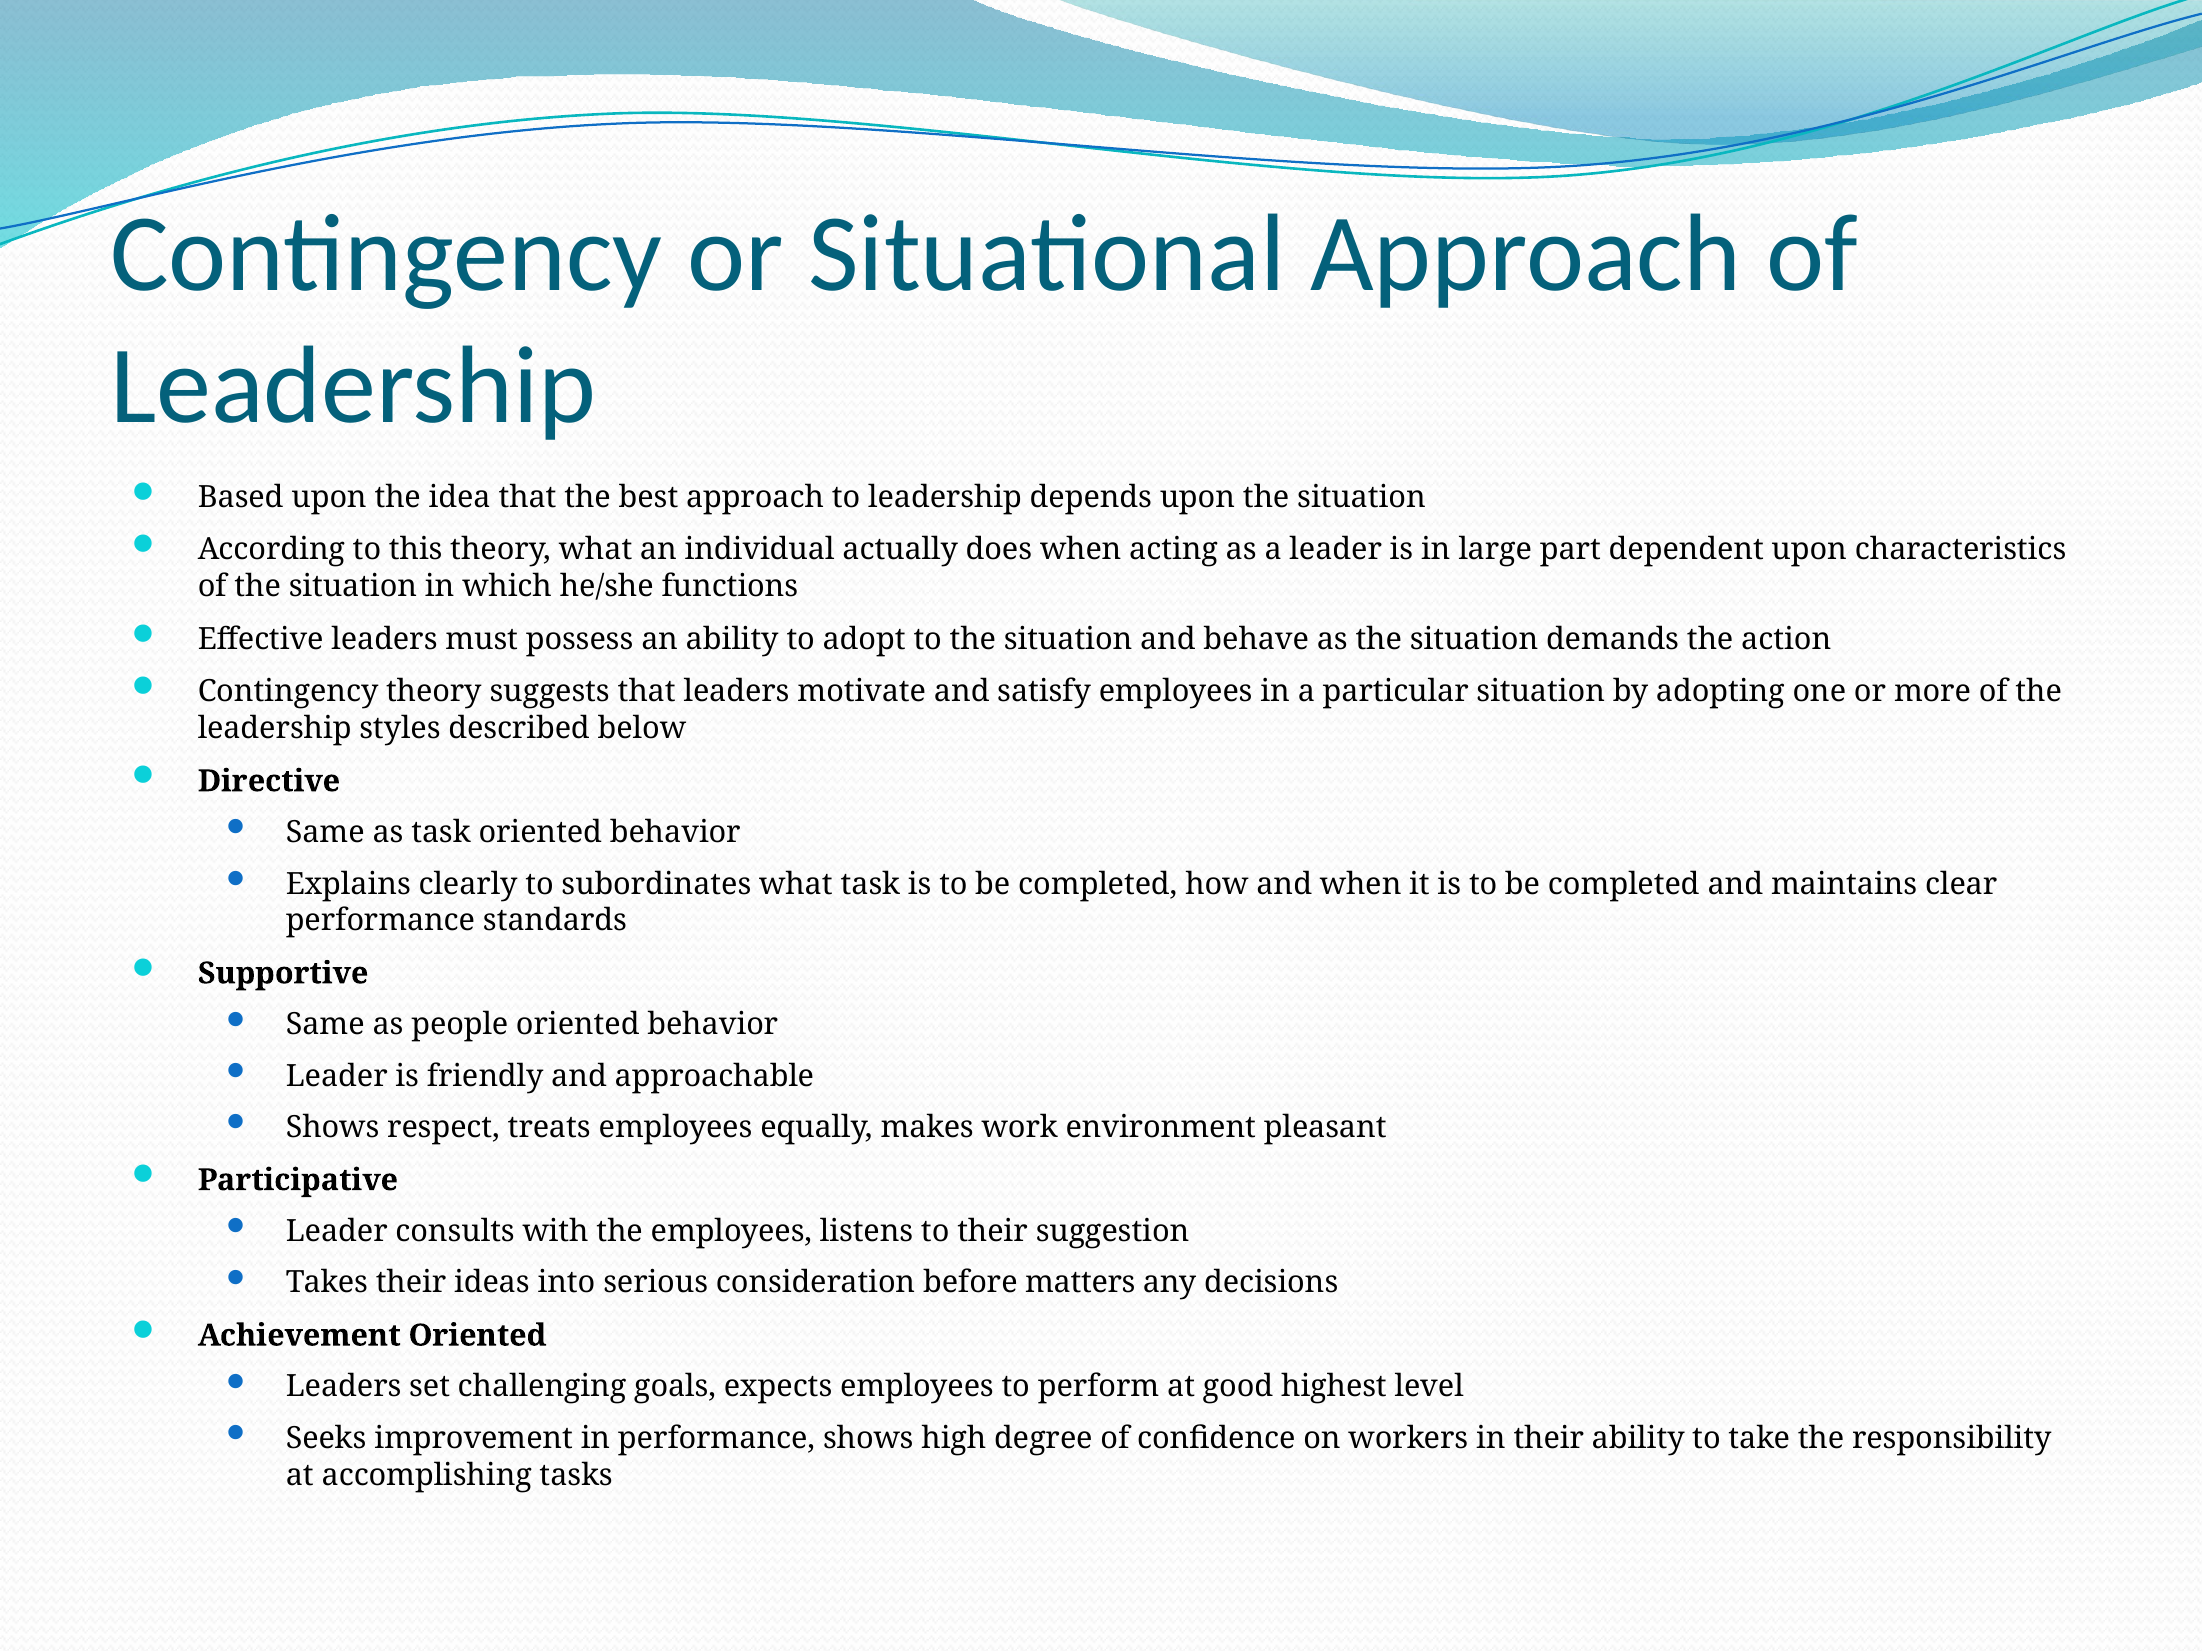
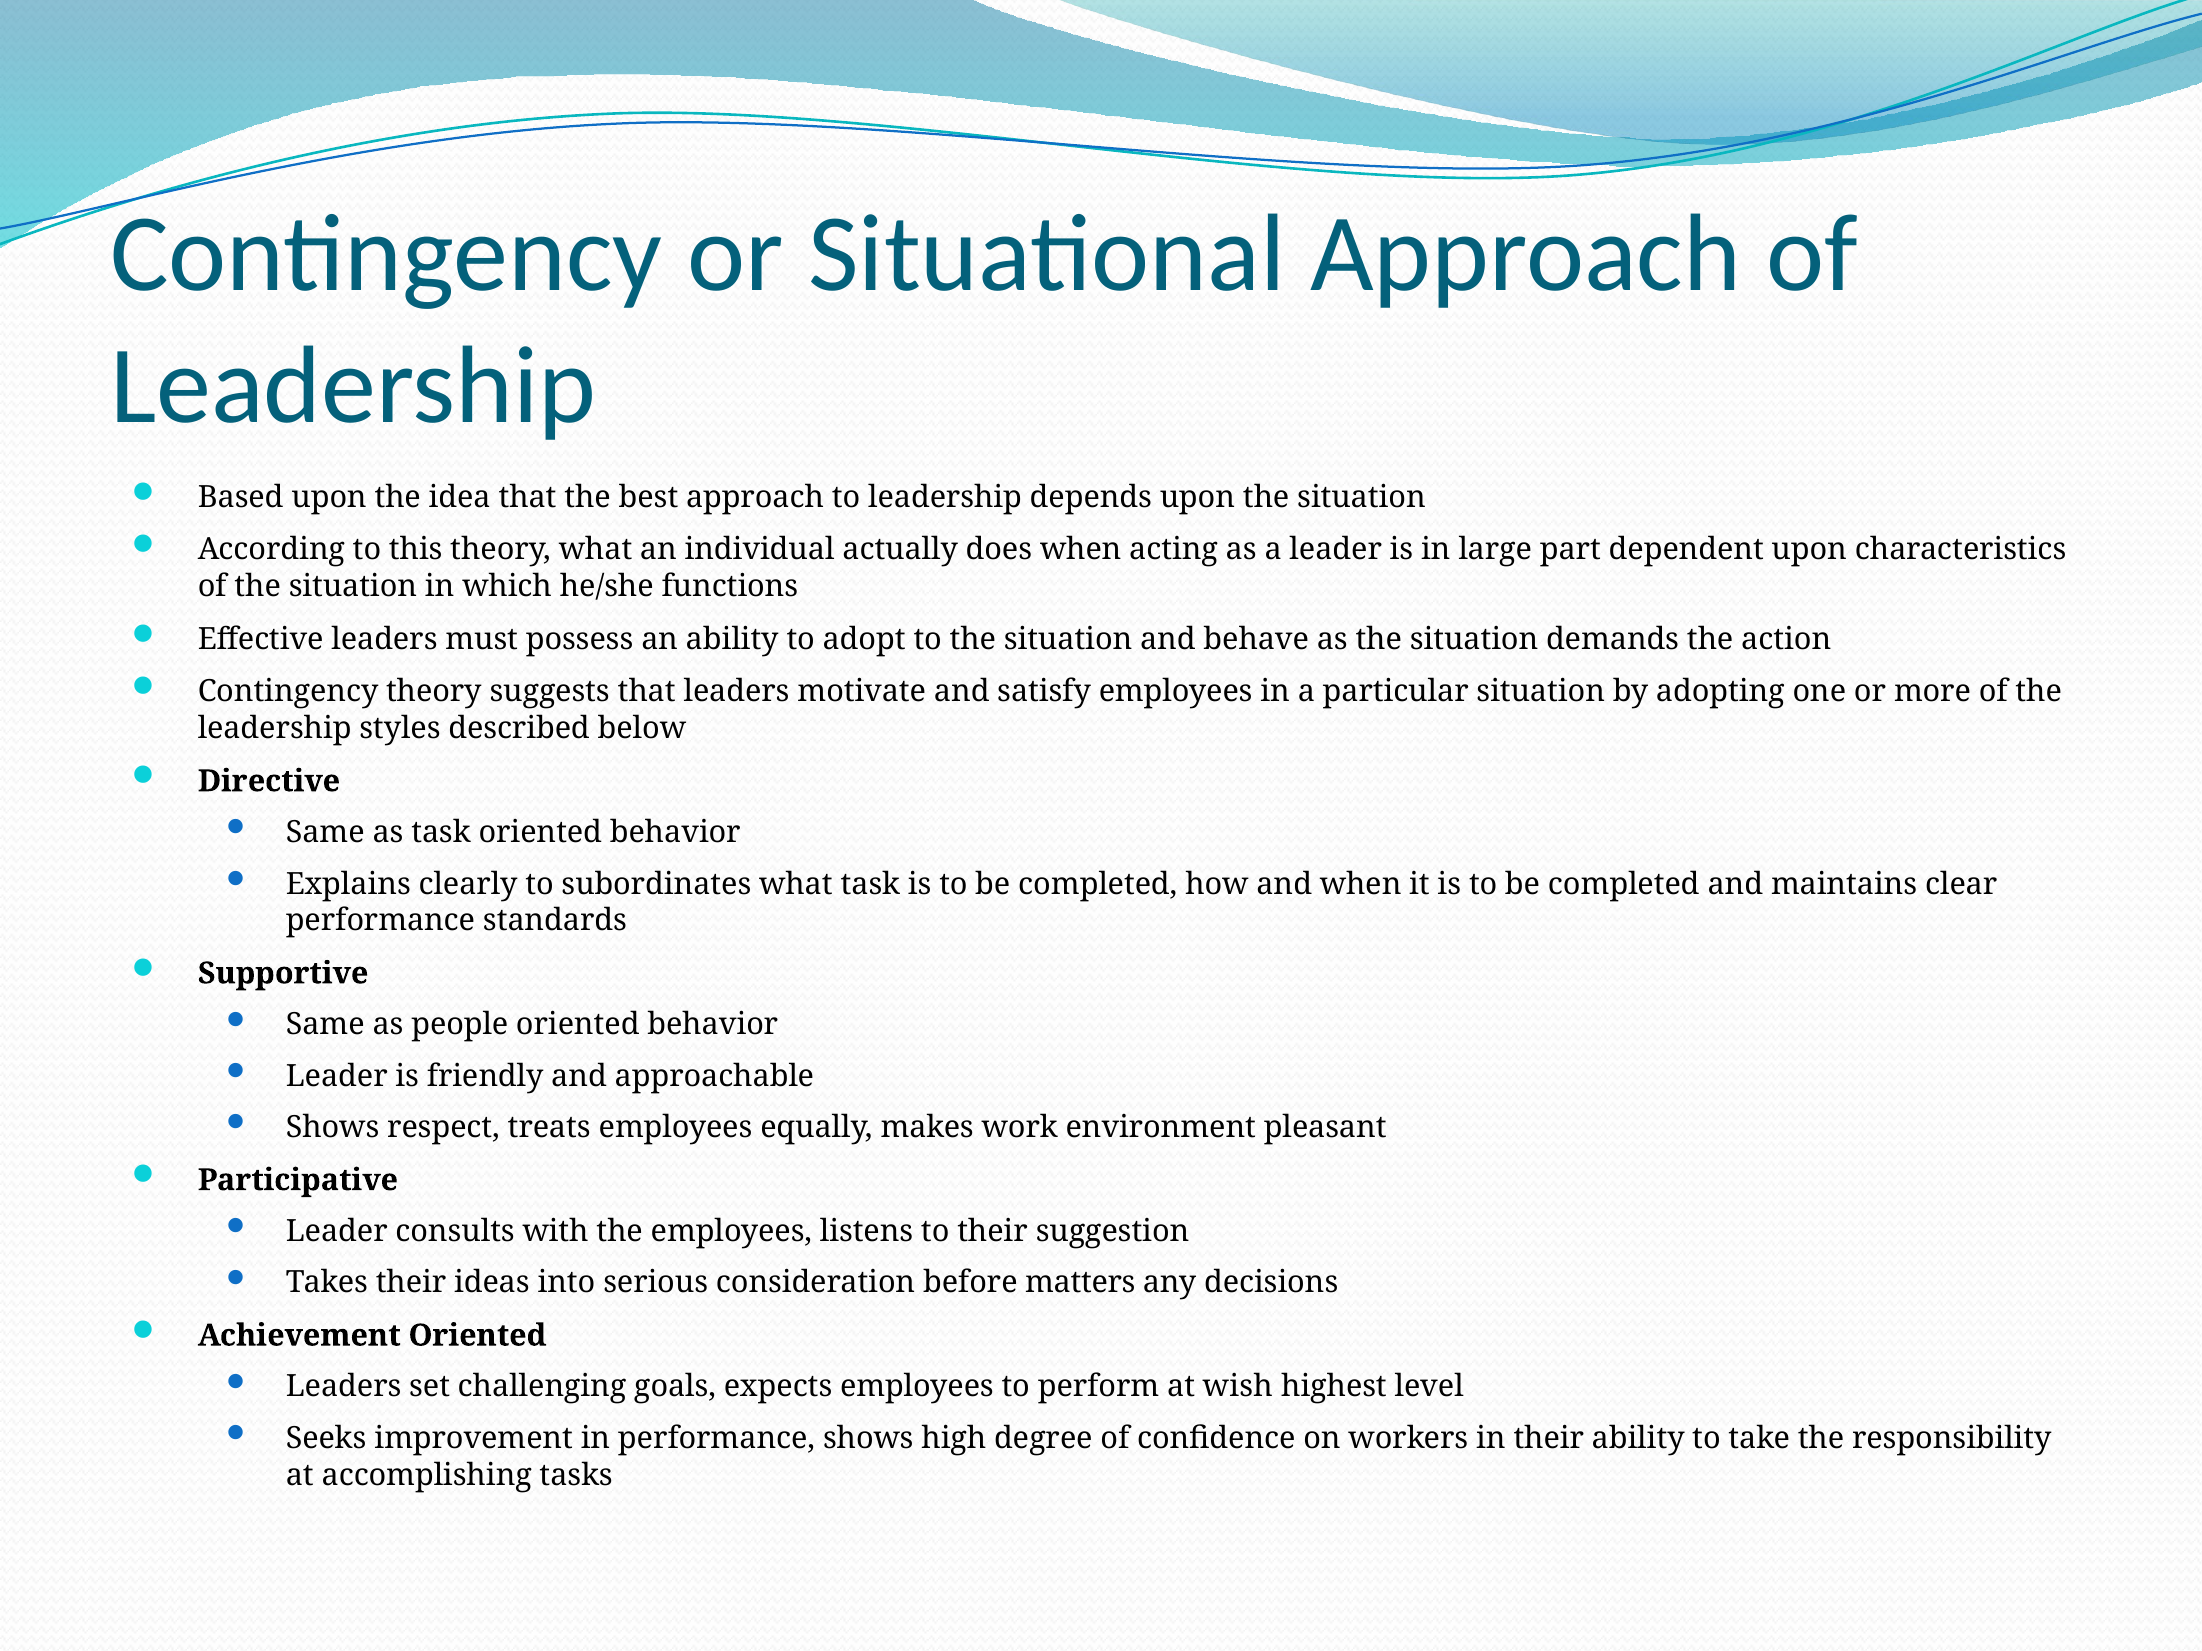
good: good -> wish
